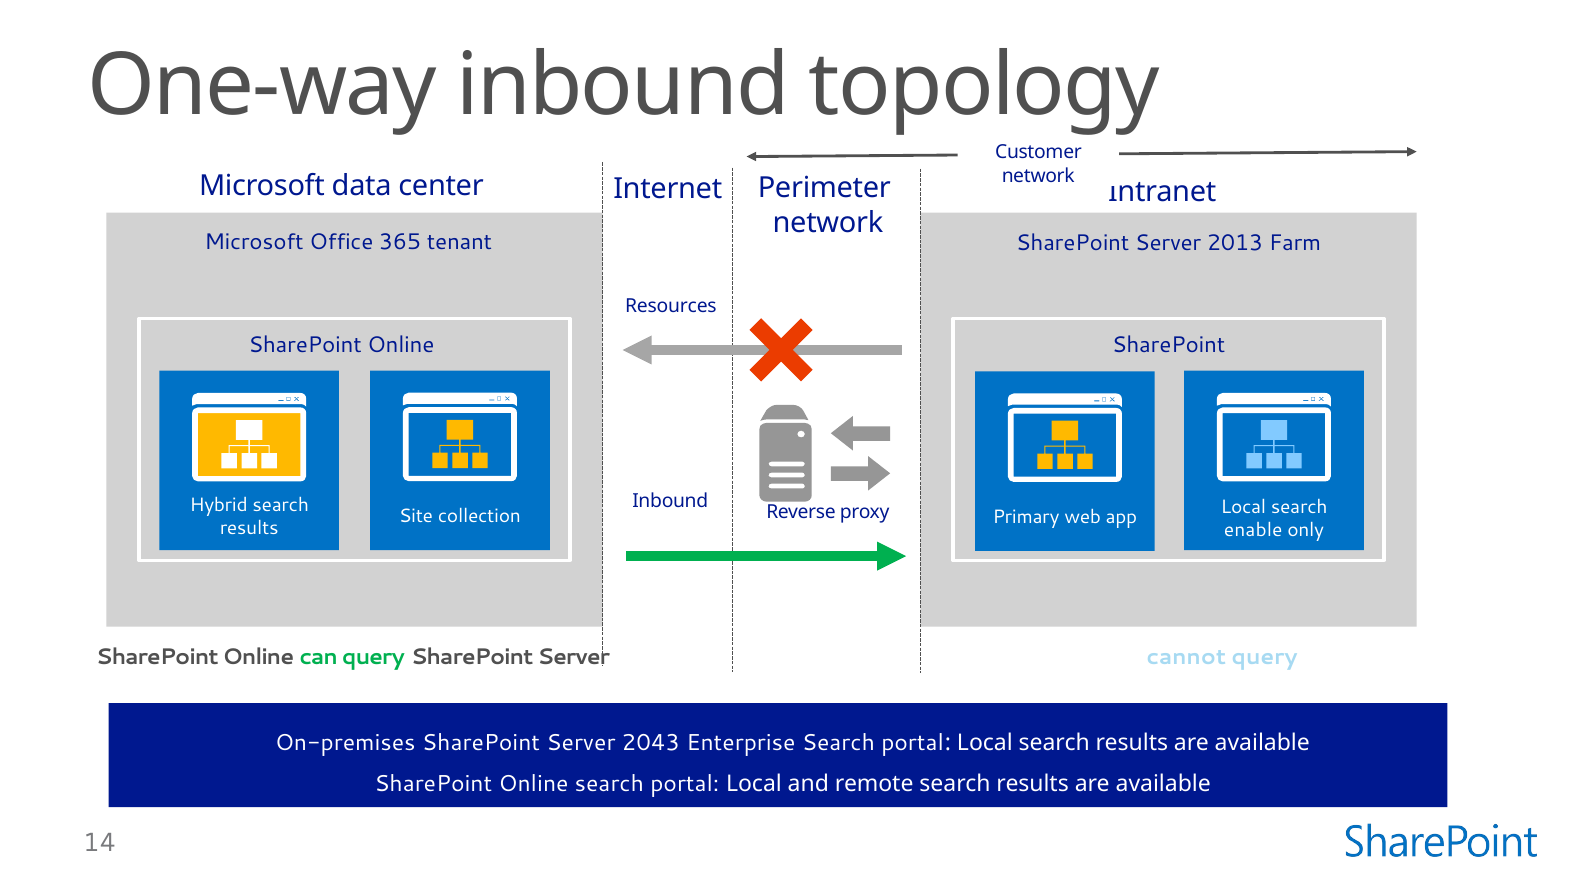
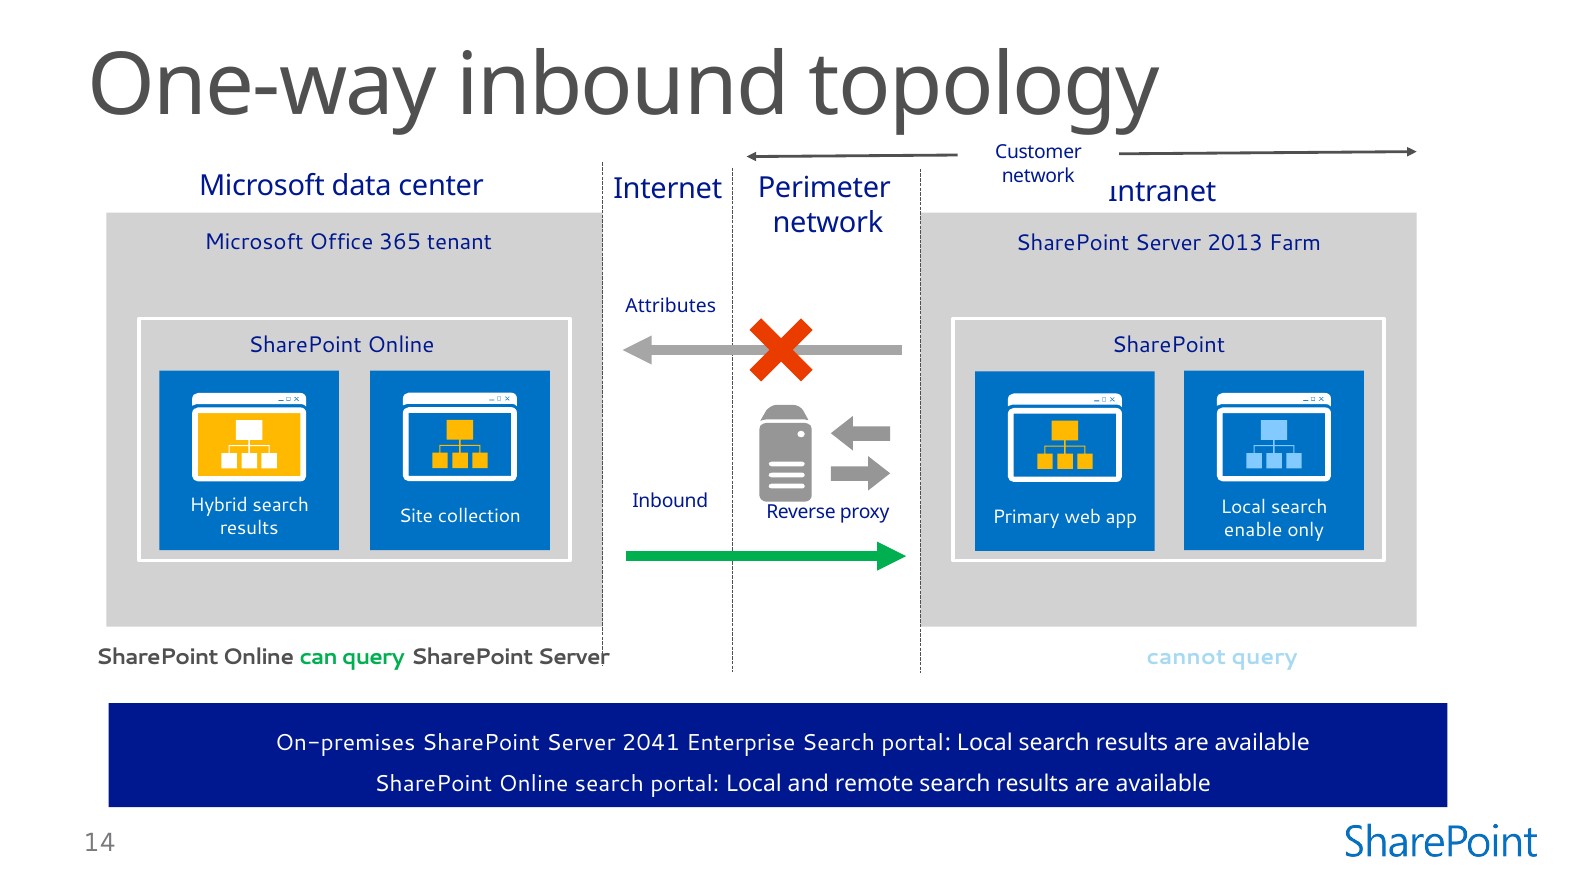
Resources: Resources -> Attributes
2043: 2043 -> 2041
